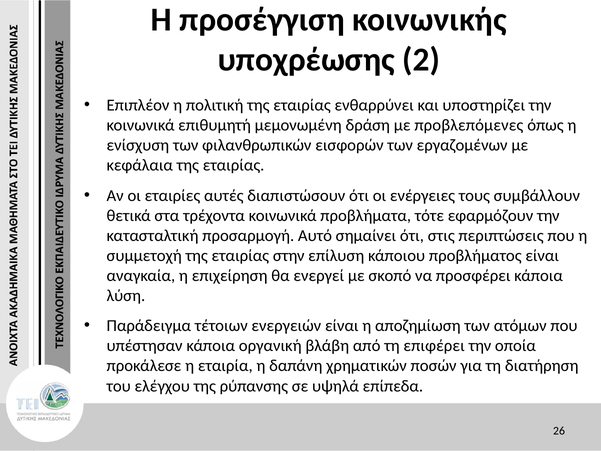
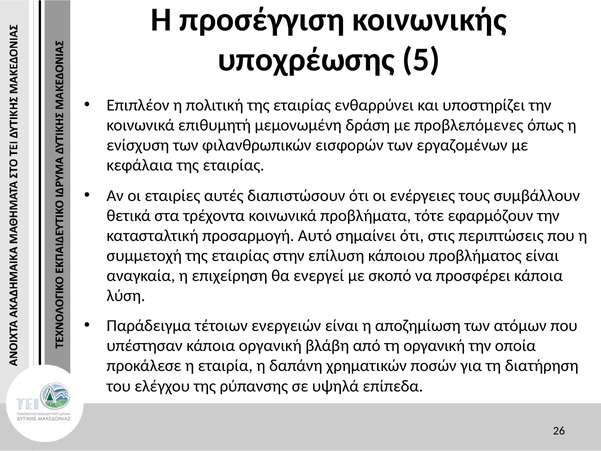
2: 2 -> 5
τη επιφέρει: επιφέρει -> οργανική
